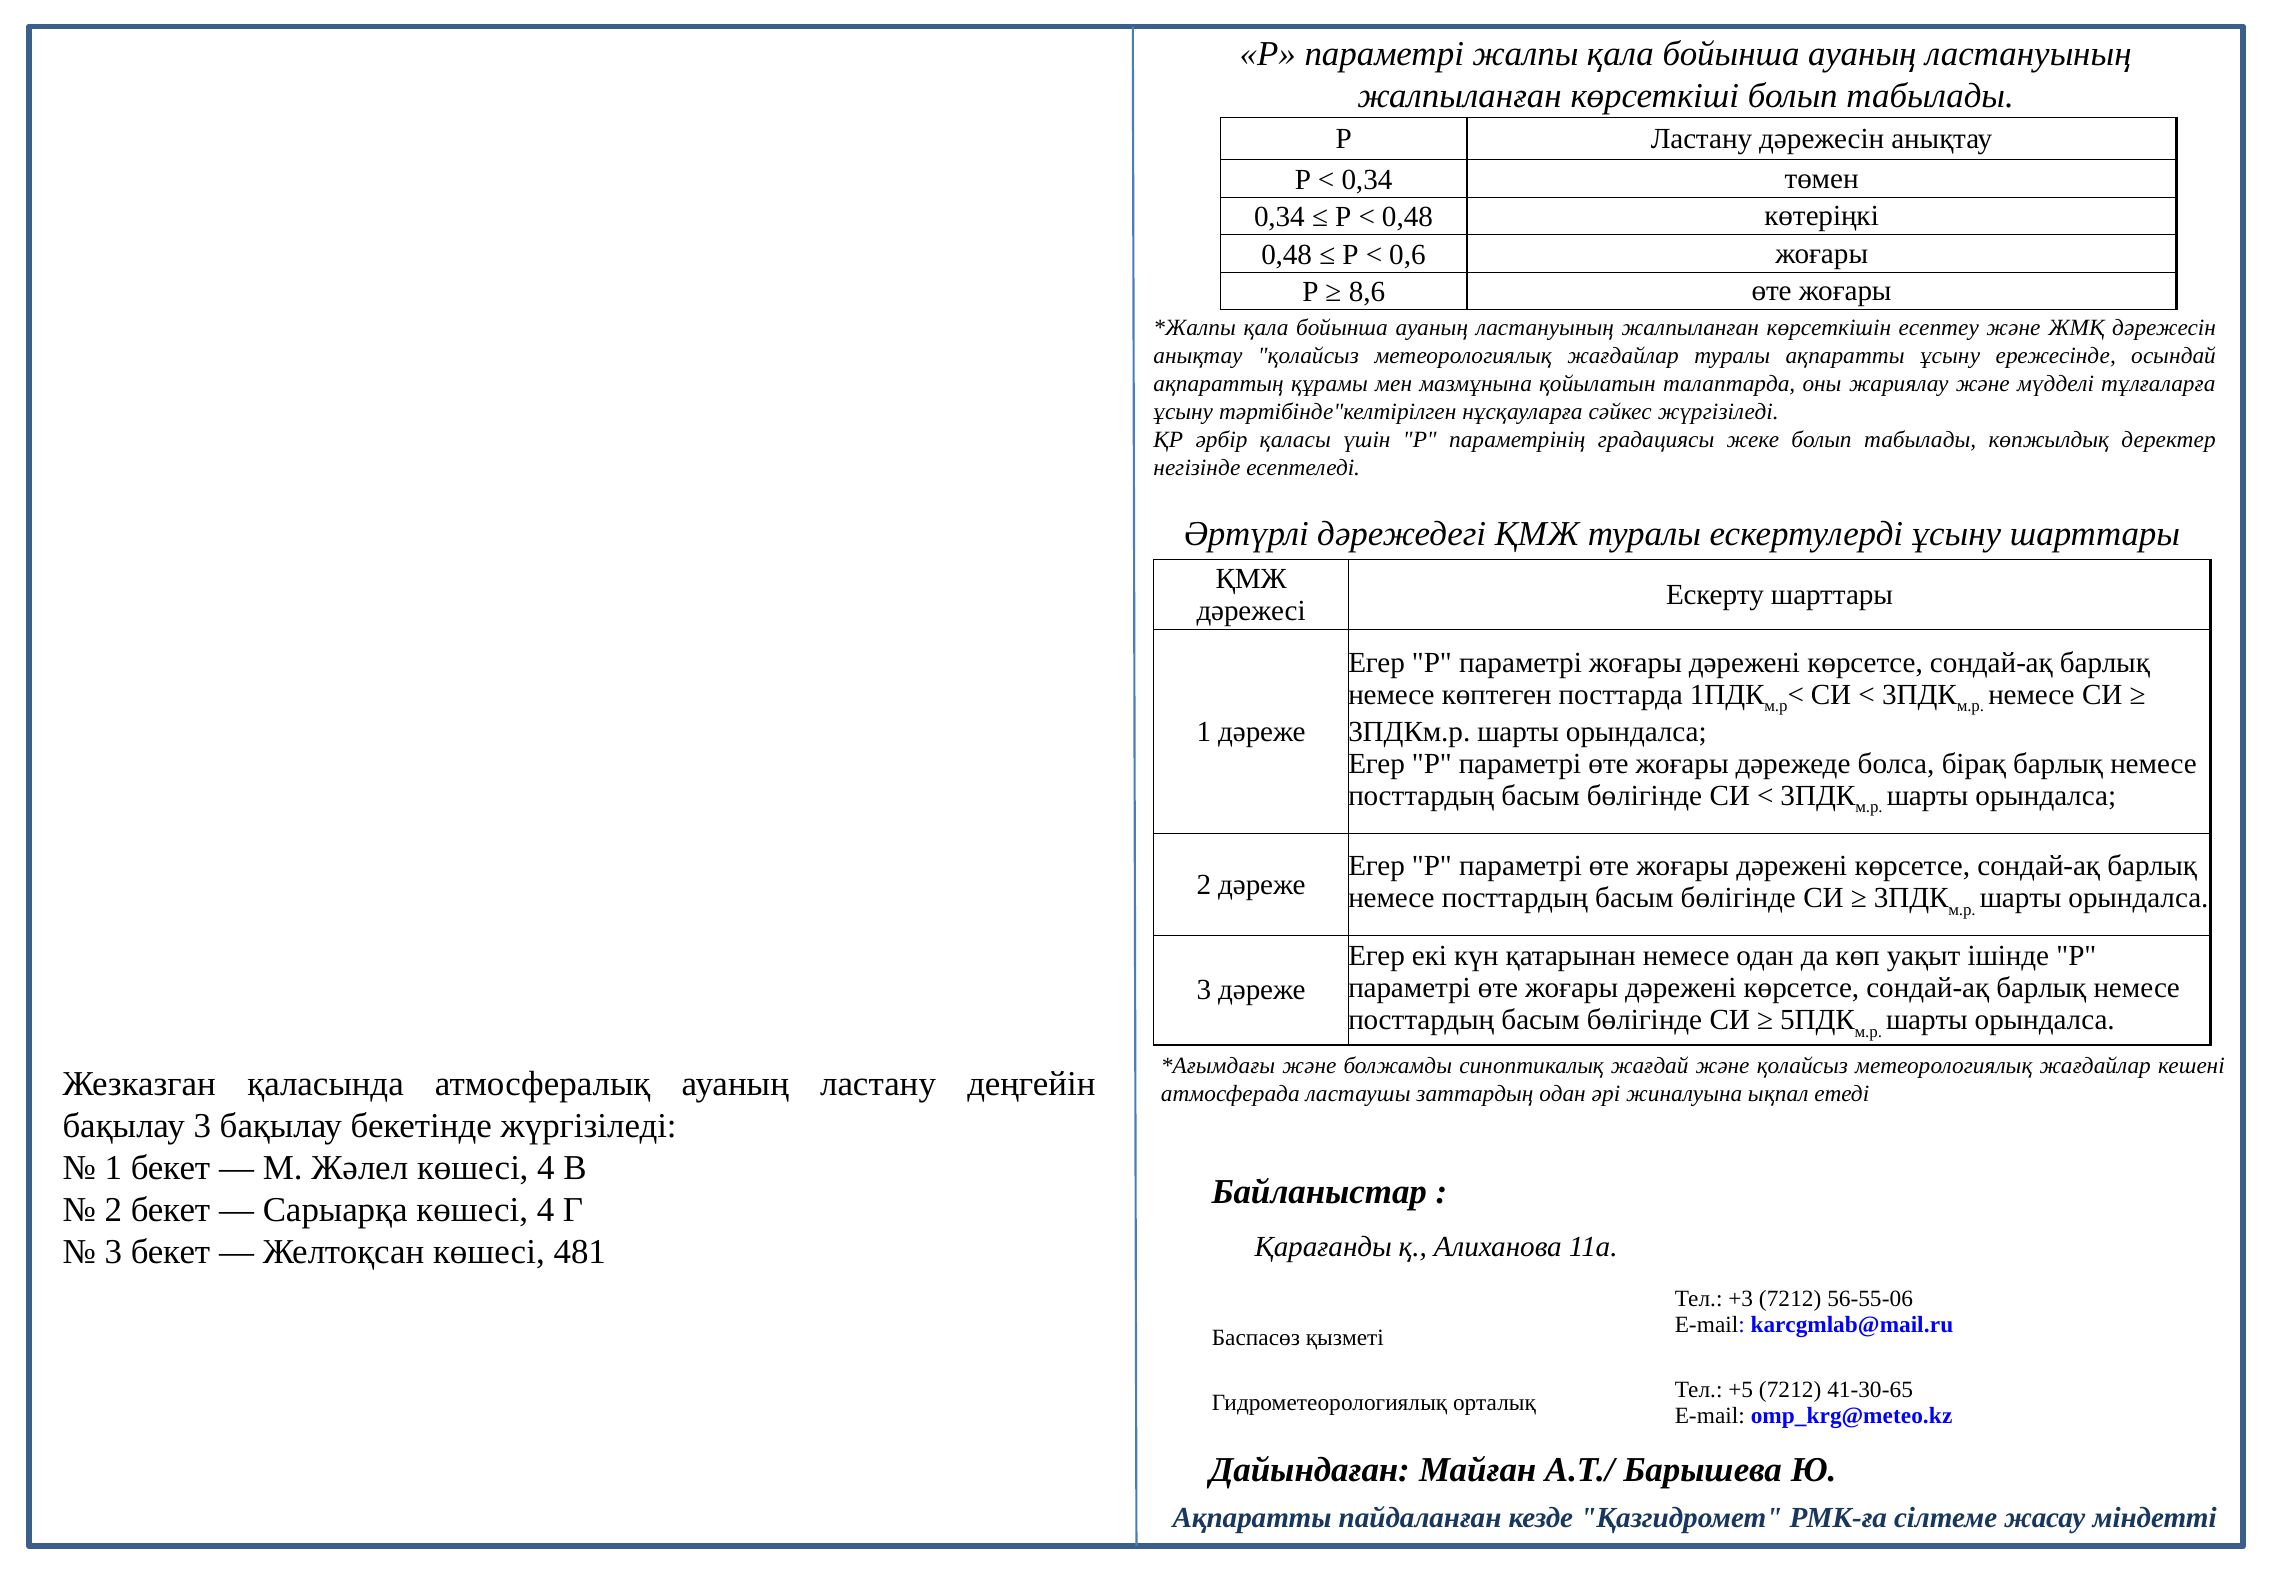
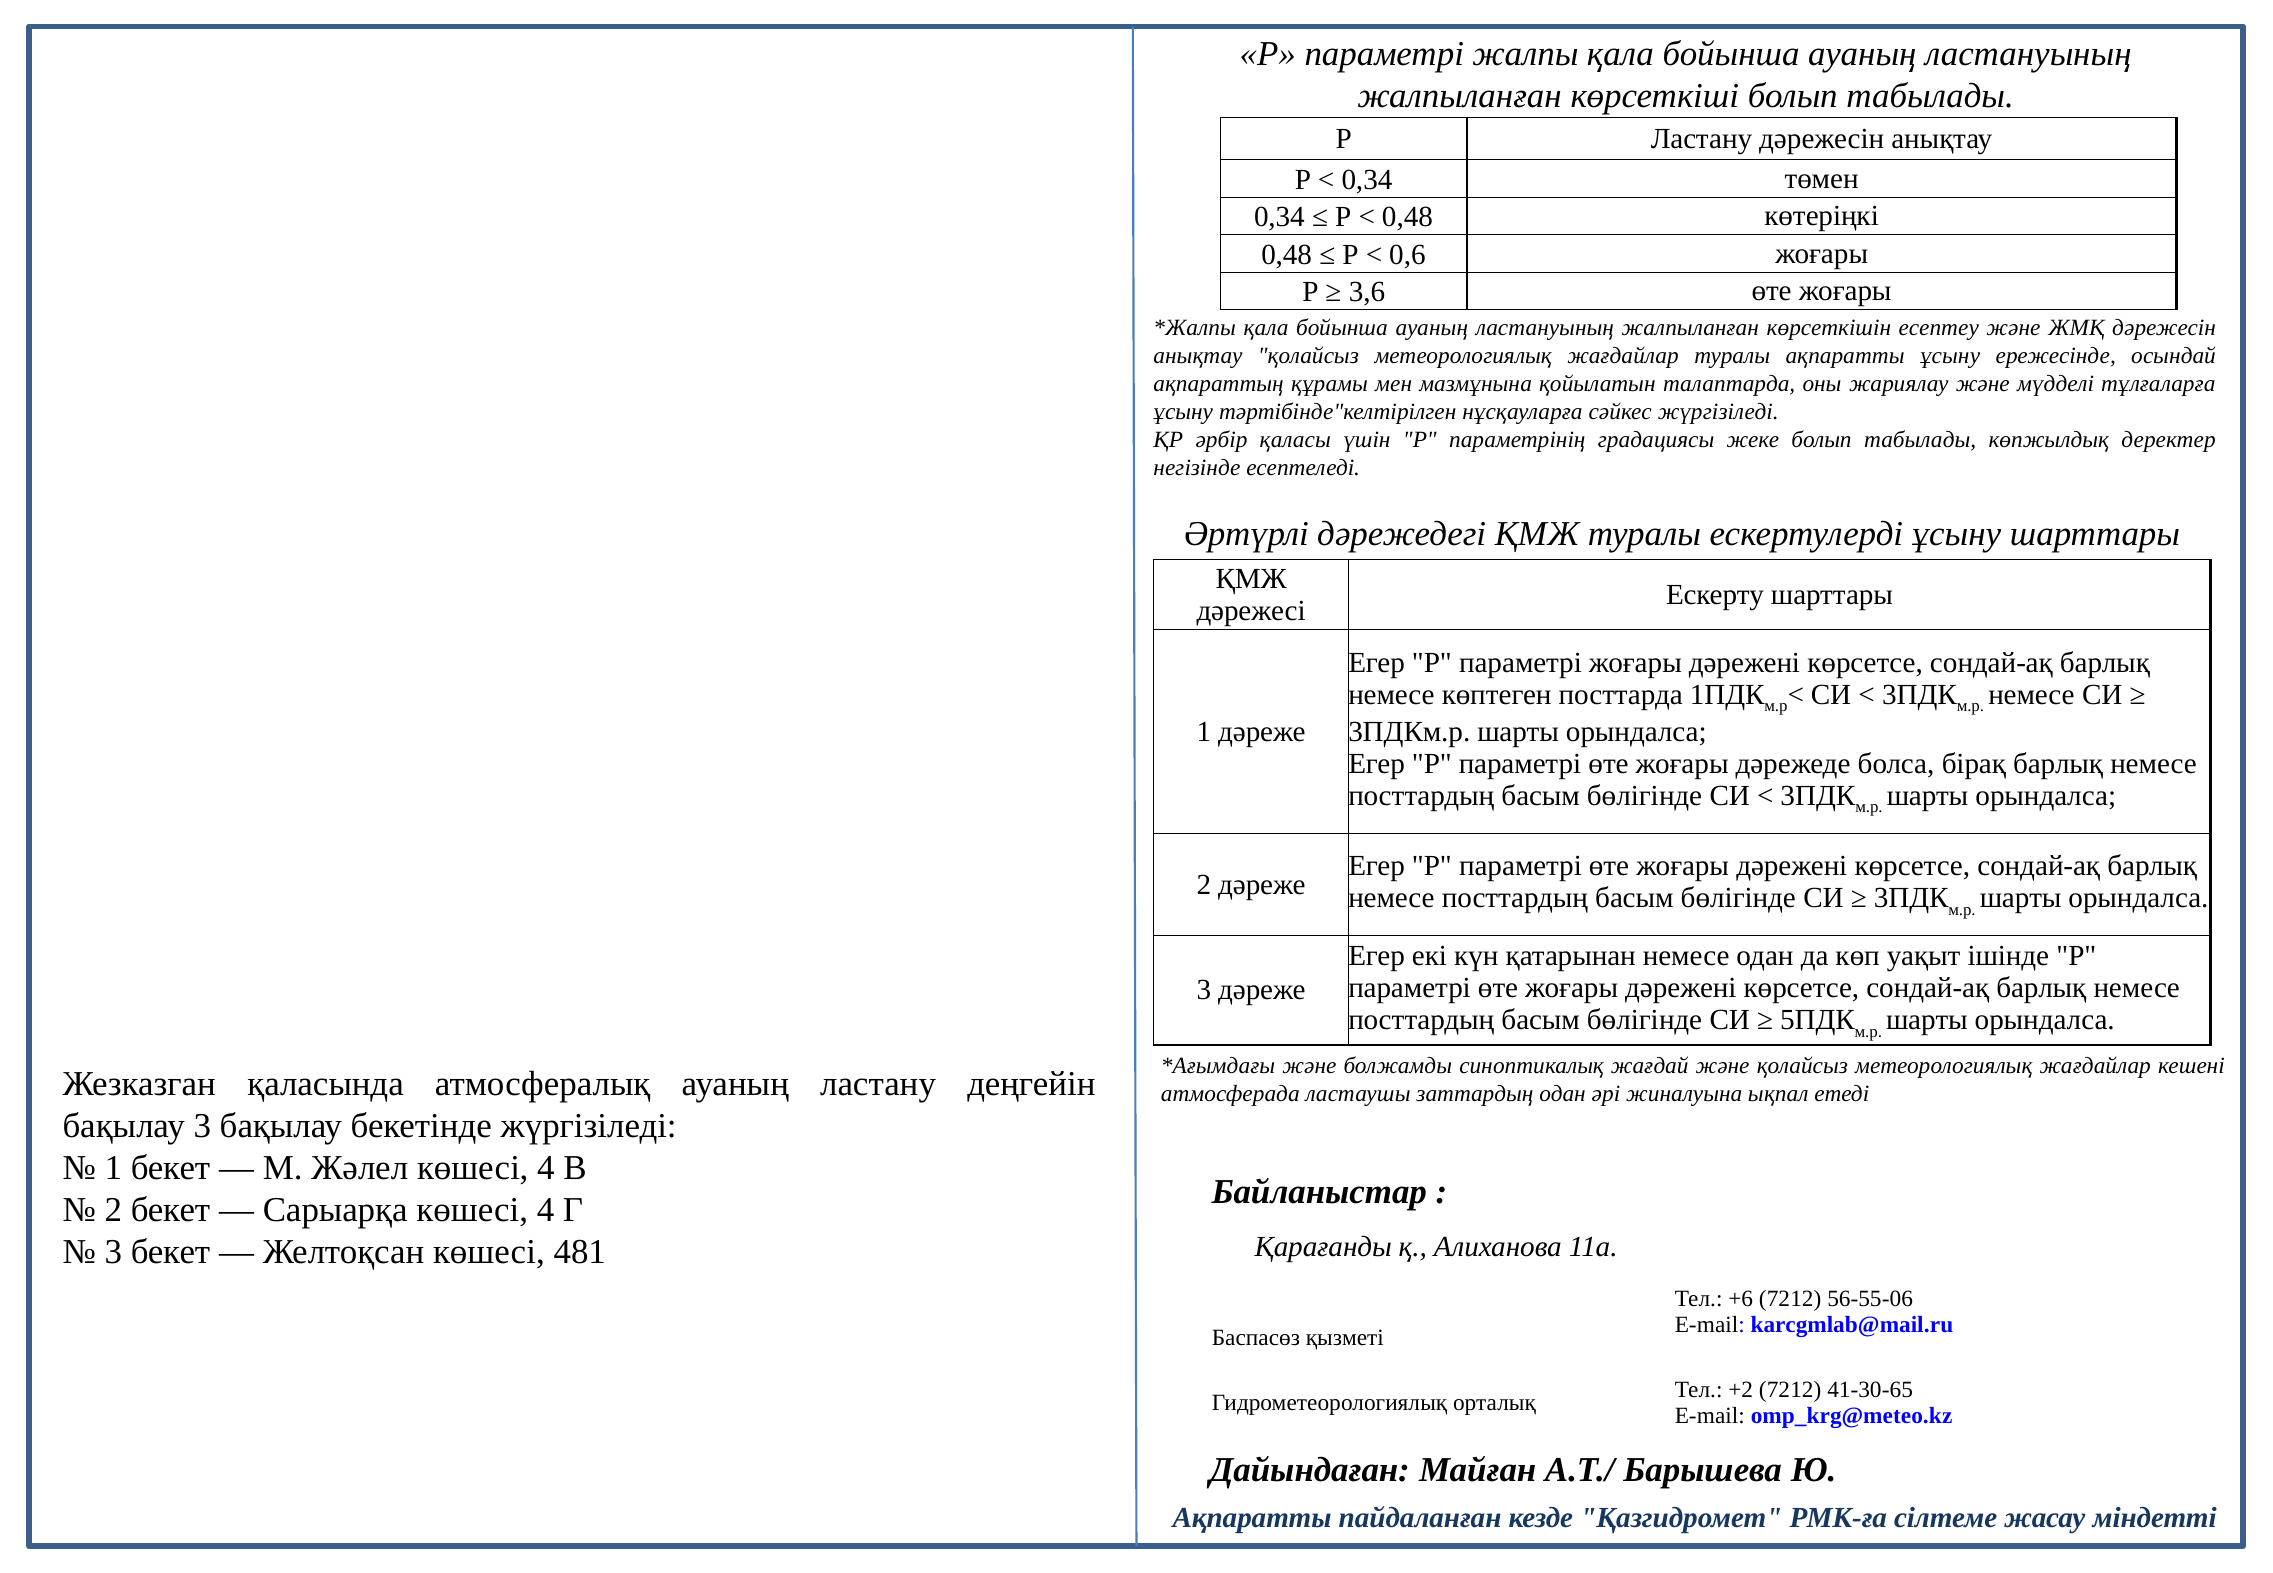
8,6: 8,6 -> 3,6
+3: +3 -> +6
+5: +5 -> +2
